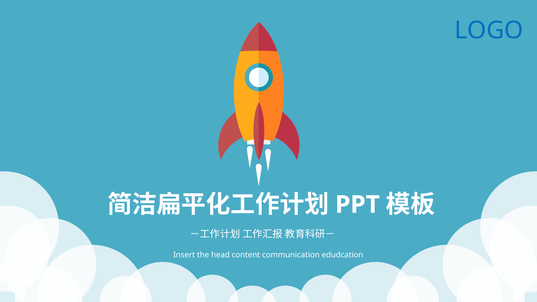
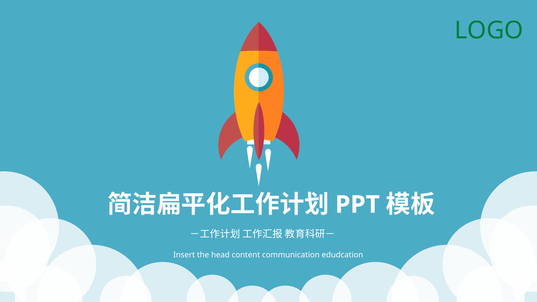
LOGO colour: blue -> green
